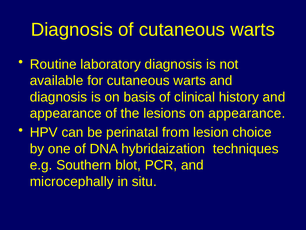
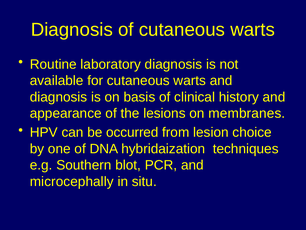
on appearance: appearance -> membranes
perinatal: perinatal -> occurred
